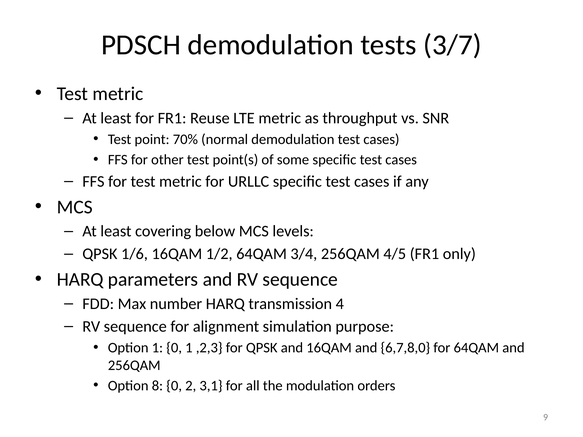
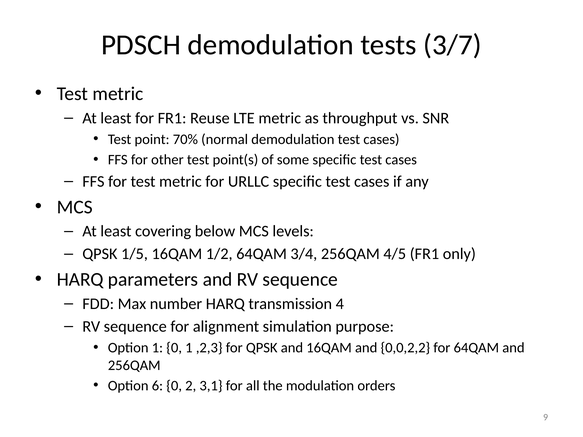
1/6: 1/6 -> 1/5
6,7,8,0: 6,7,8,0 -> 0,0,2,2
8: 8 -> 6
